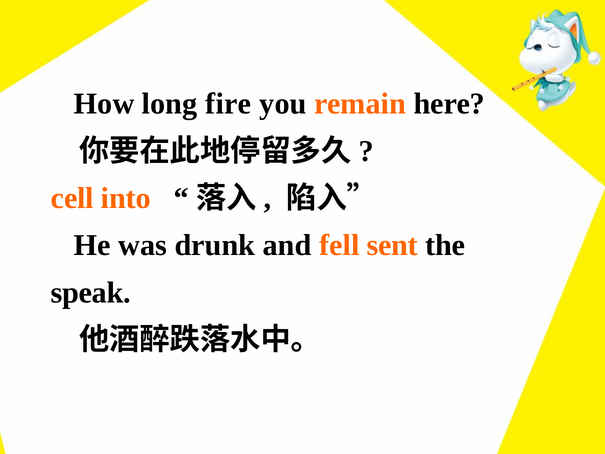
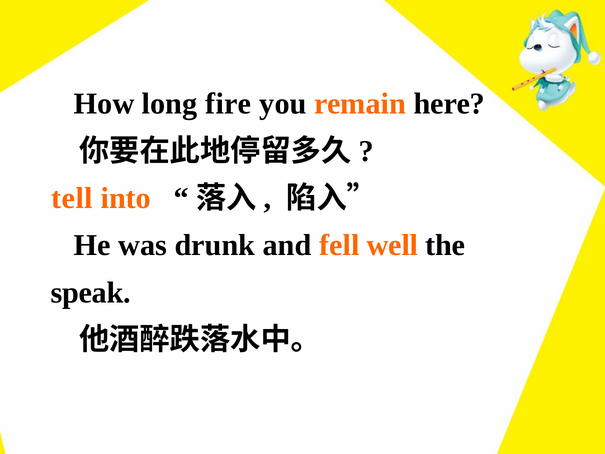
cell: cell -> tell
sent: sent -> well
